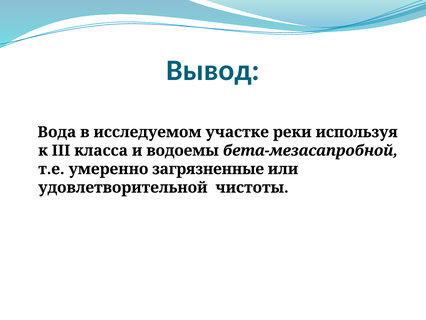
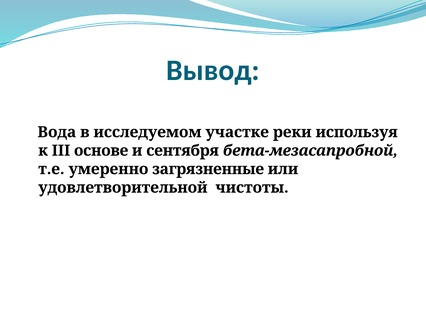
класса: класса -> основе
водоемы: водоемы -> сентября
